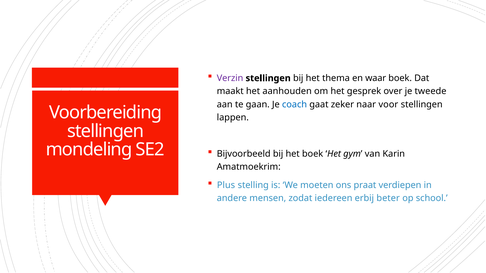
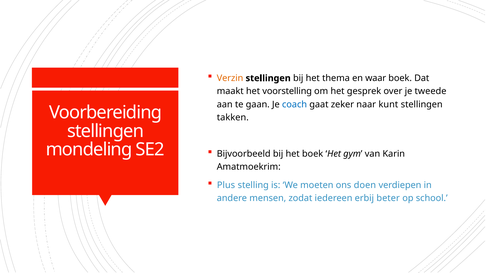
Verzin colour: purple -> orange
aanhouden: aanhouden -> voorstelling
voor: voor -> kunt
lappen: lappen -> takken
praat: praat -> doen
